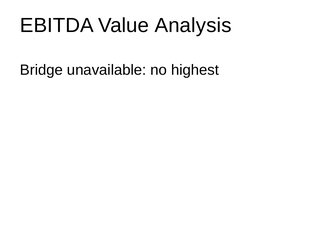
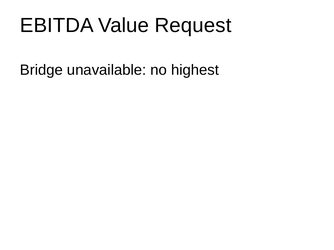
Analysis: Analysis -> Request
